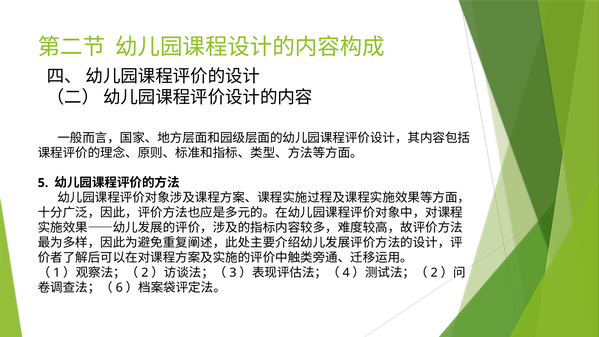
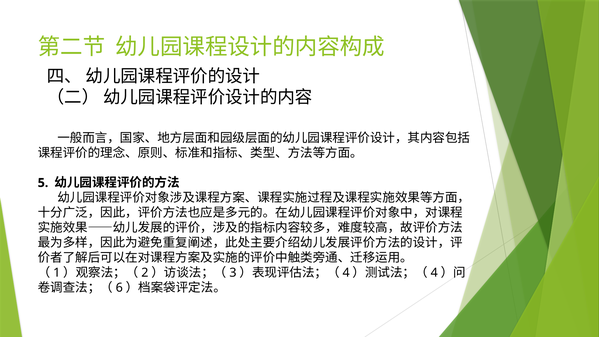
2 at (434, 273): 2 -> 4
